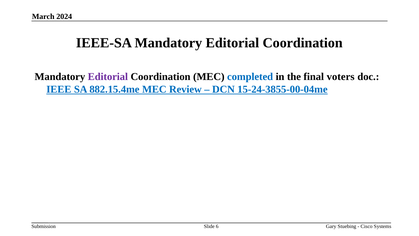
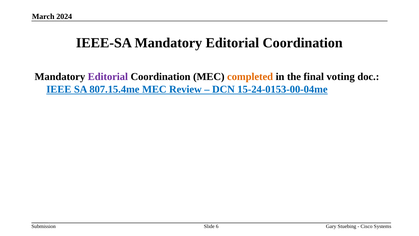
completed colour: blue -> orange
voters: voters -> voting
882.15.4me: 882.15.4me -> 807.15.4me
15-24-3855-00-04me: 15-24-3855-00-04me -> 15-24-0153-00-04me
